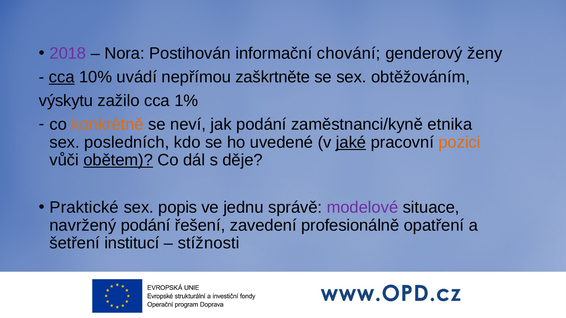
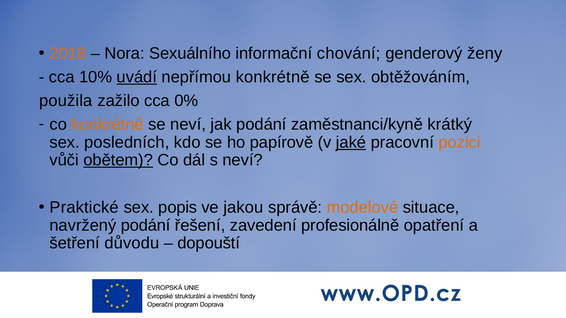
2018 colour: purple -> orange
Postihován: Postihován -> Sexuálního
cca at (62, 77) underline: present -> none
uvádí underline: none -> present
nepřímou zaškrtněte: zaškrtněte -> konkrétně
výskytu: výskytu -> použila
1%: 1% -> 0%
etnika: etnika -> krátký
uvedené: uvedené -> papírově
s děje: děje -> neví
jednu: jednu -> jakou
modelové colour: purple -> orange
institucí: institucí -> důvodu
stížnosti: stížnosti -> dopouští
